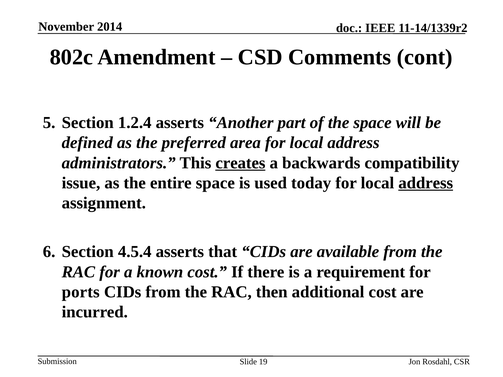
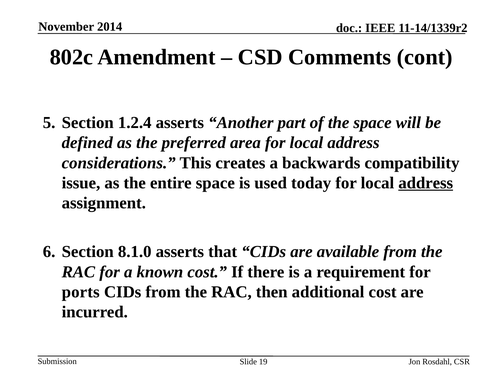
administrators: administrators -> considerations
creates underline: present -> none
4.5.4: 4.5.4 -> 8.1.0
